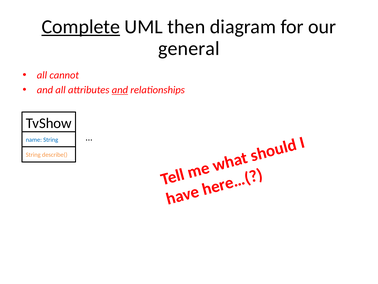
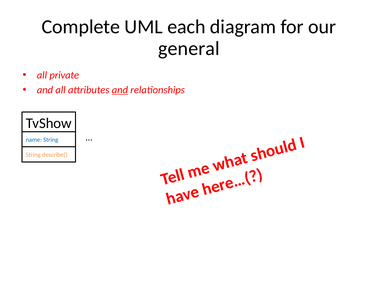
Complete underline: present -> none
then: then -> each
cannot: cannot -> private
